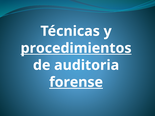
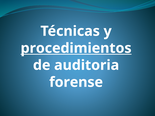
forense underline: present -> none
